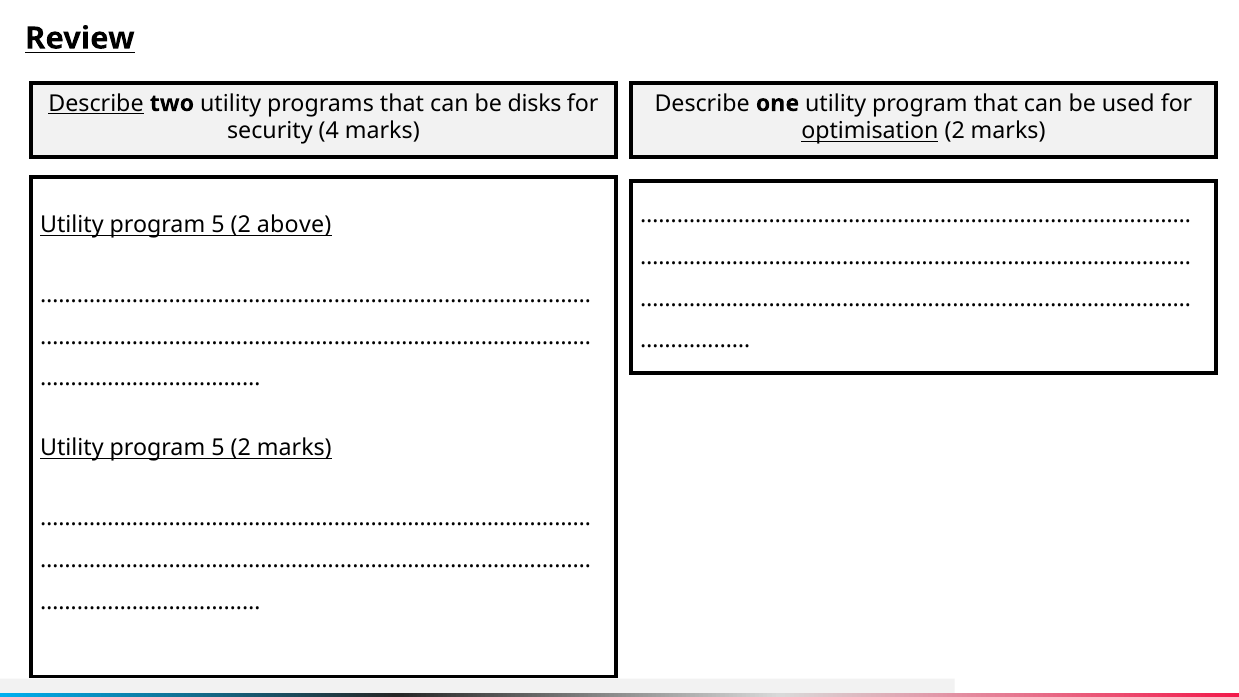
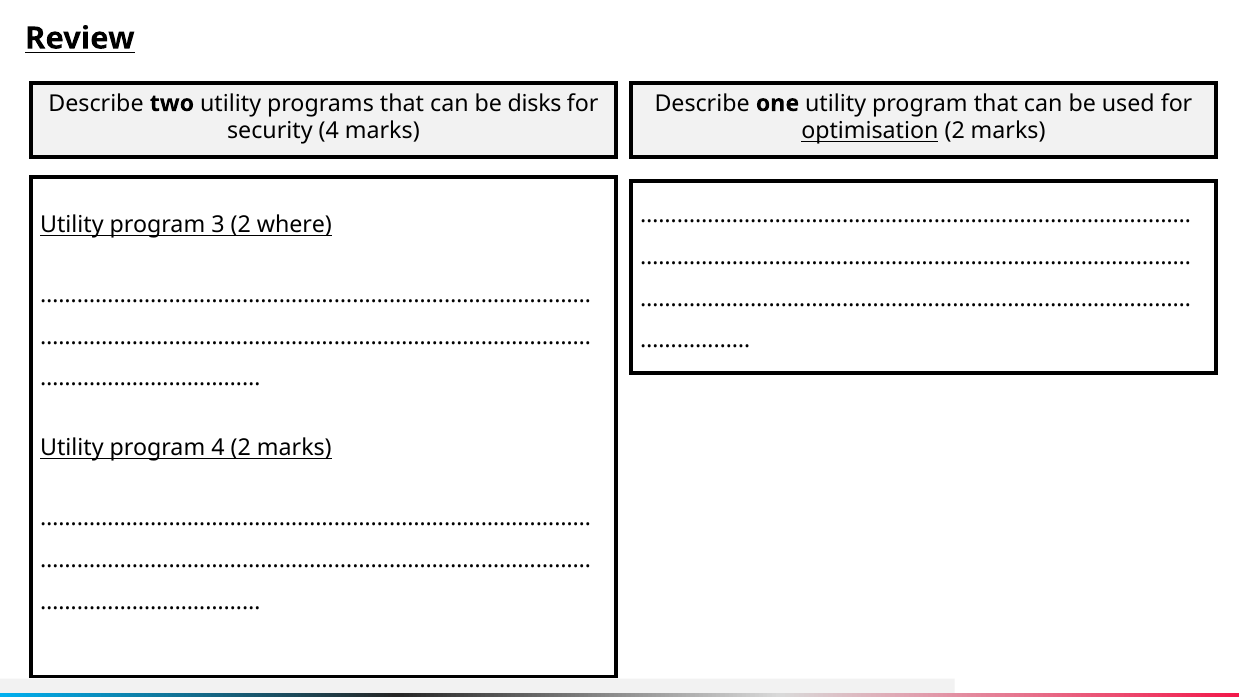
Describe at (96, 103) underline: present -> none
5 at (218, 225): 5 -> 3
above: above -> where
5 at (218, 448): 5 -> 4
